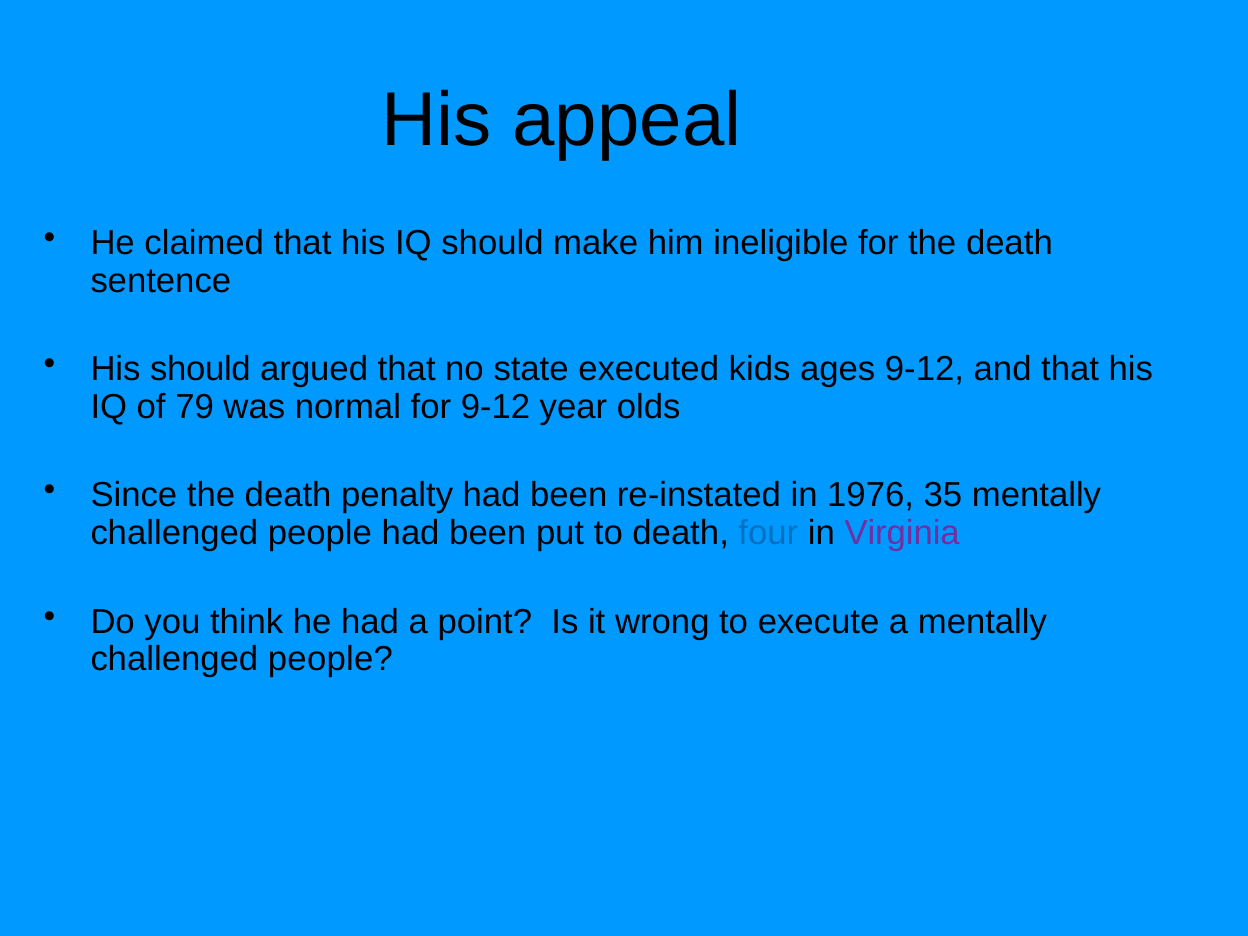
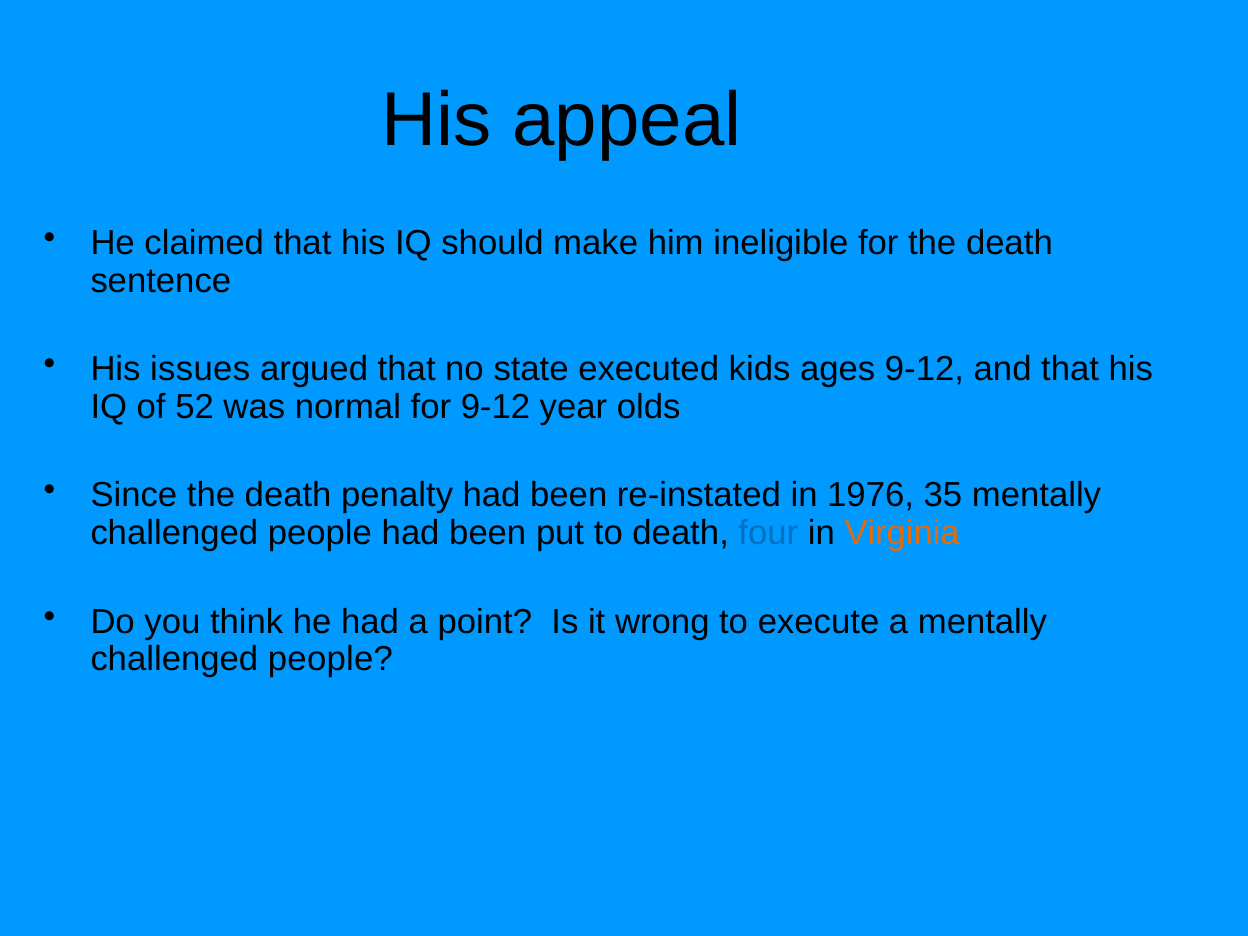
His should: should -> issues
79: 79 -> 52
Virginia colour: purple -> orange
